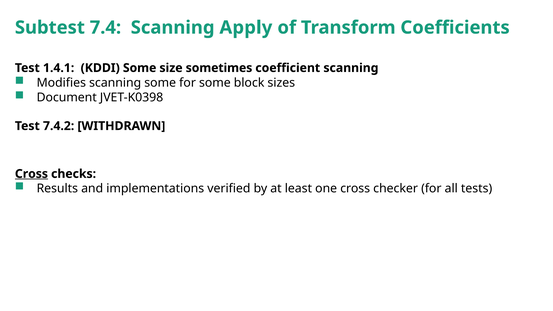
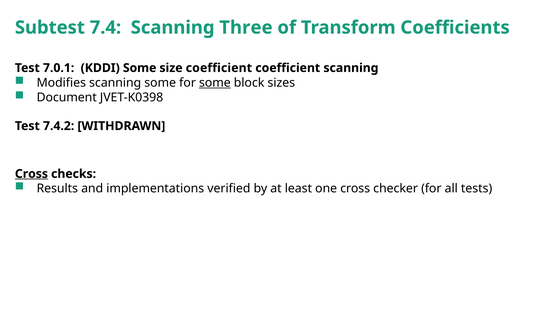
Apply: Apply -> Three
1.4.1: 1.4.1 -> 7.0.1
size sometimes: sometimes -> coefficient
some at (215, 83) underline: none -> present
